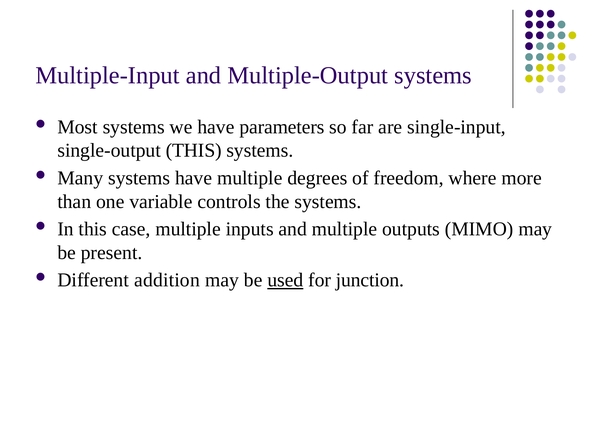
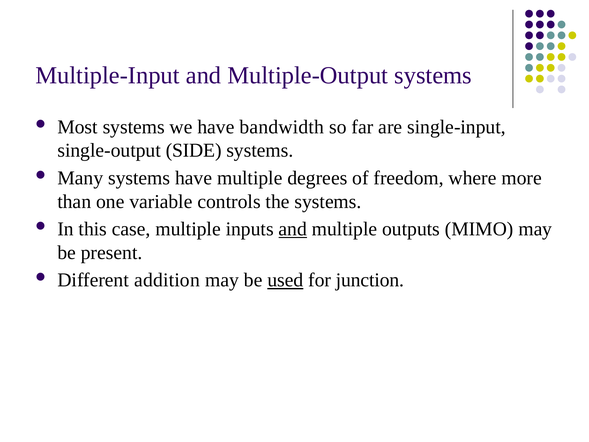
parameters: parameters -> bandwidth
single-output THIS: THIS -> SIDE
and at (293, 229) underline: none -> present
